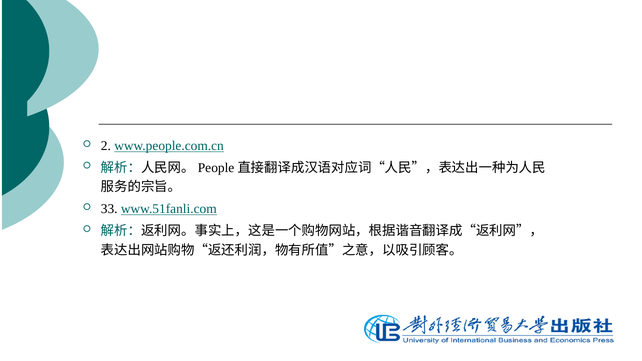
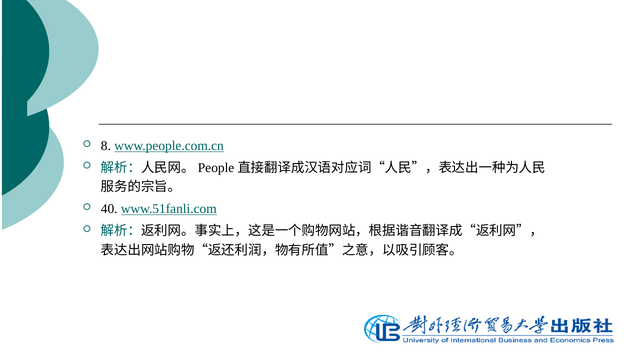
2: 2 -> 8
33: 33 -> 40
